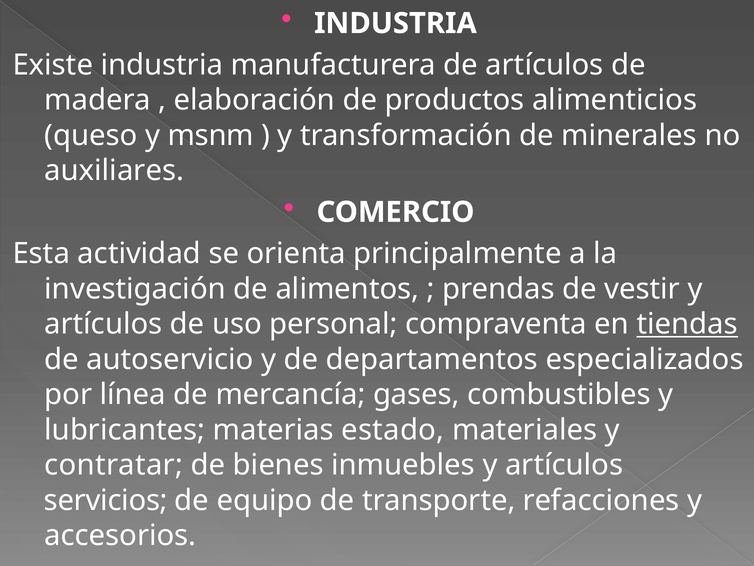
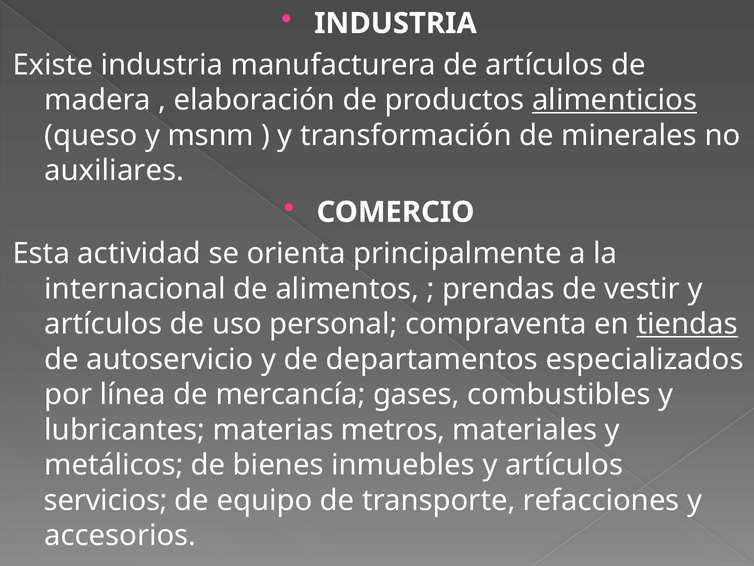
alimenticios underline: none -> present
investigación: investigación -> internacional
estado: estado -> metros
contratar: contratar -> metálicos
